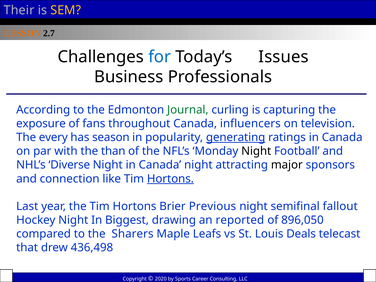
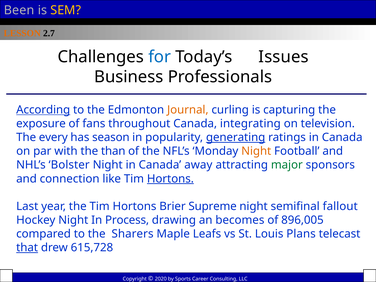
Their: Their -> Been
According underline: none -> present
Journal colour: green -> orange
influencers: influencers -> integrating
Night at (256, 151) colour: black -> orange
Diverse: Diverse -> Bolster
Canada night: night -> away
major colour: black -> green
Previous: Previous -> Supreme
Biggest: Biggest -> Process
reported: reported -> becomes
896,050: 896,050 -> 896,005
Deals: Deals -> Plans
that underline: none -> present
436,498: 436,498 -> 615,728
